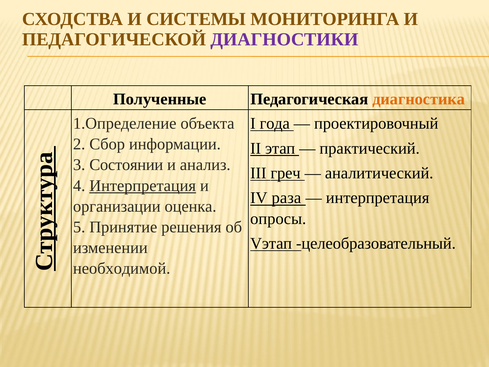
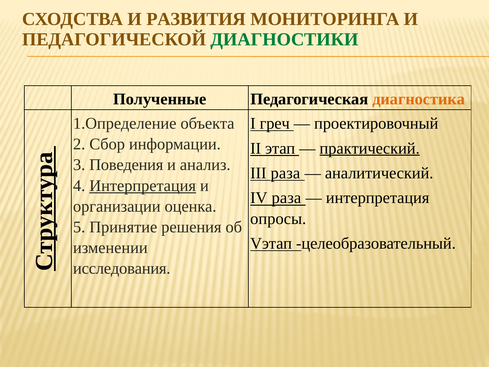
СИСТЕМЫ: СИСТЕМЫ -> РАЗВИТИЯ
ДИАГНОСТИКИ colour: purple -> green
года: года -> греч
практический underline: none -> present
Состоянии: Состоянии -> Поведения
III греч: греч -> раза
необходимой: необходимой -> исследования
